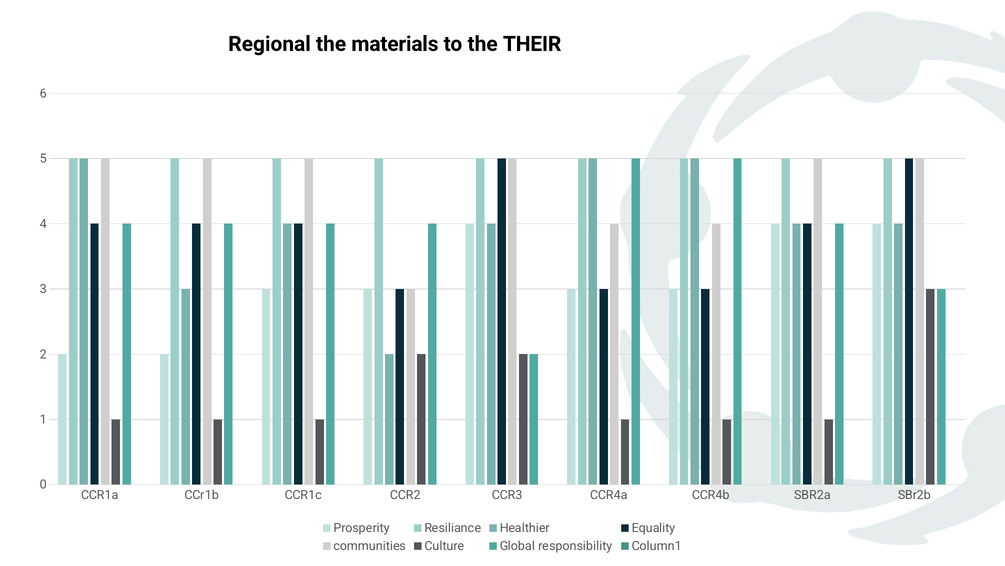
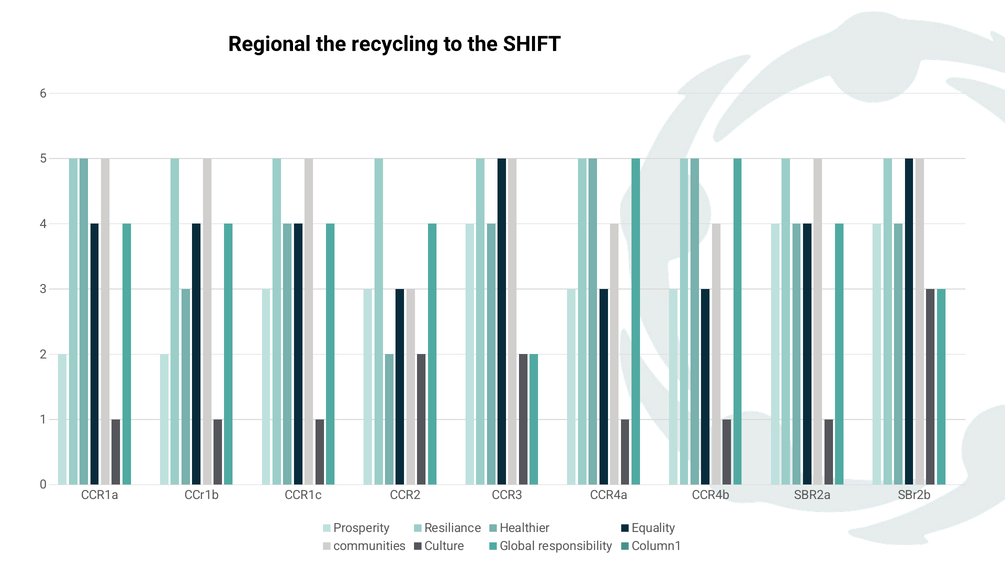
materials: materials -> recycling
THEIR: THEIR -> SHIFT
